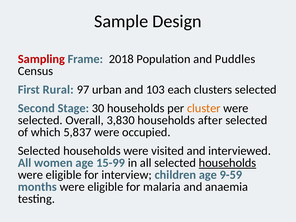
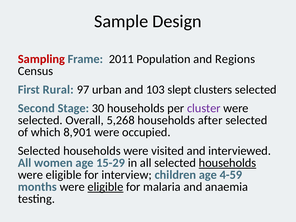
2018: 2018 -> 2011
Puddles: Puddles -> Regions
each: each -> slept
cluster colour: orange -> purple
3,830: 3,830 -> 5,268
5,837: 5,837 -> 8,901
15-99: 15-99 -> 15-29
9-59: 9-59 -> 4-59
eligible at (105, 187) underline: none -> present
